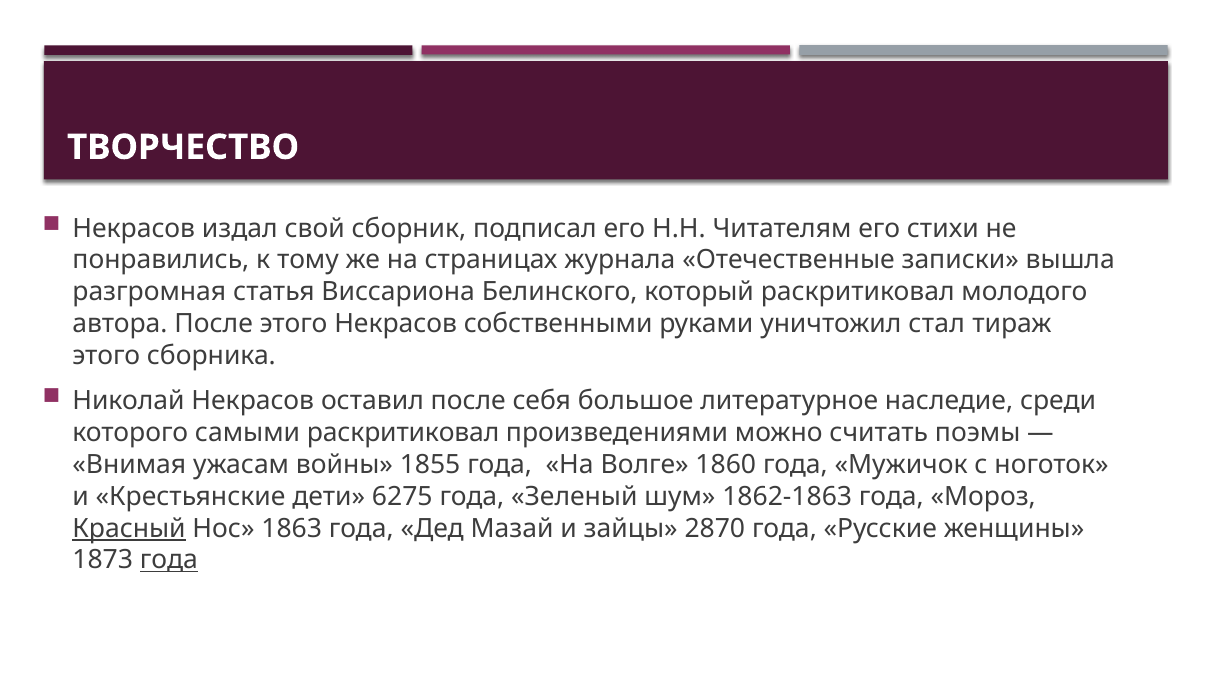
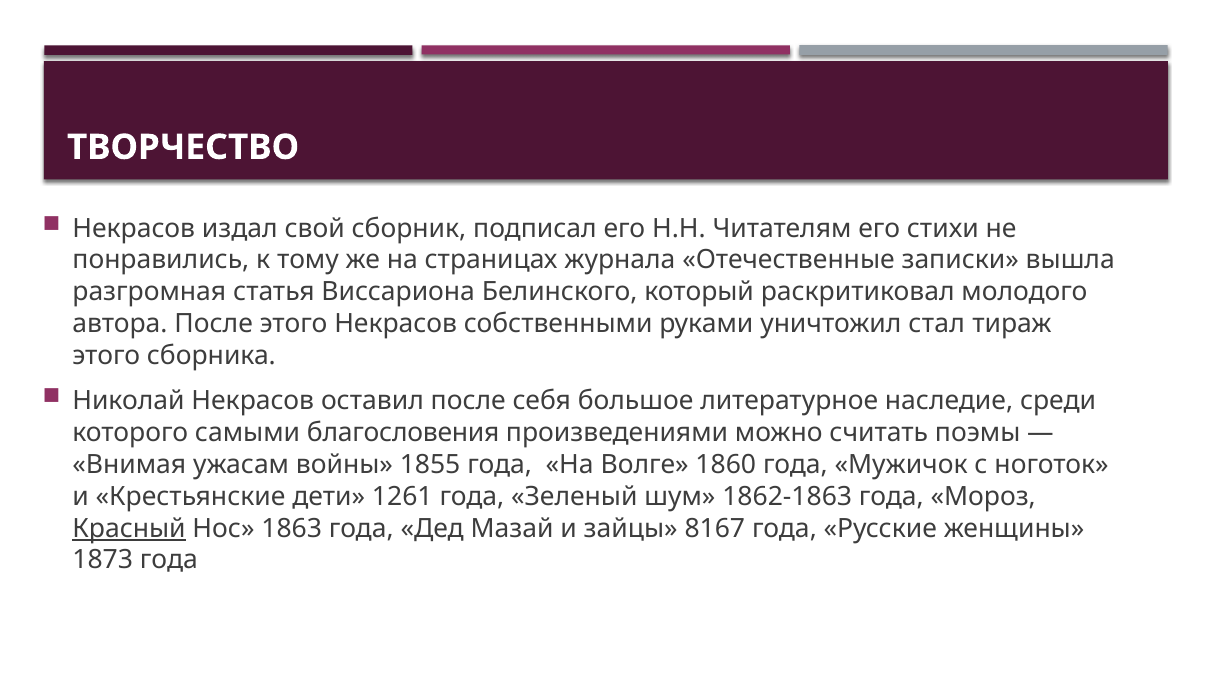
самыми раскритиковал: раскритиковал -> благословения
6275: 6275 -> 1261
2870: 2870 -> 8167
года at (169, 560) underline: present -> none
